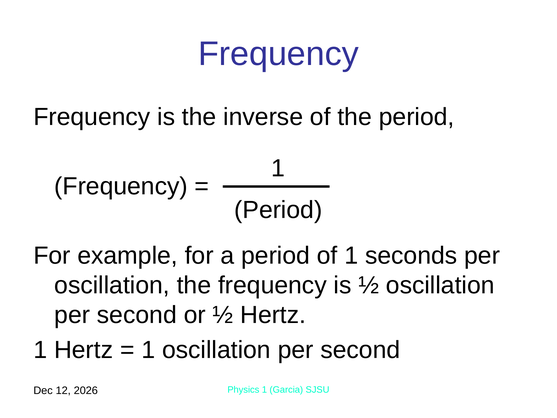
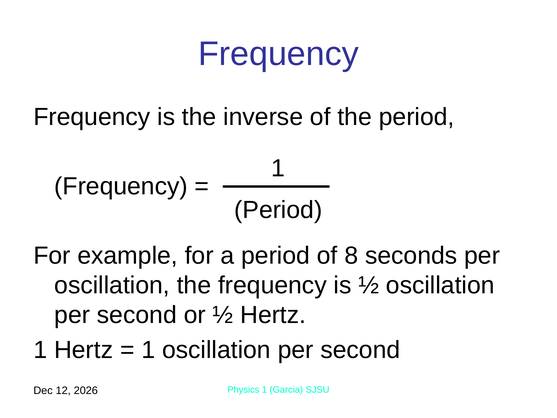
of 1: 1 -> 8
